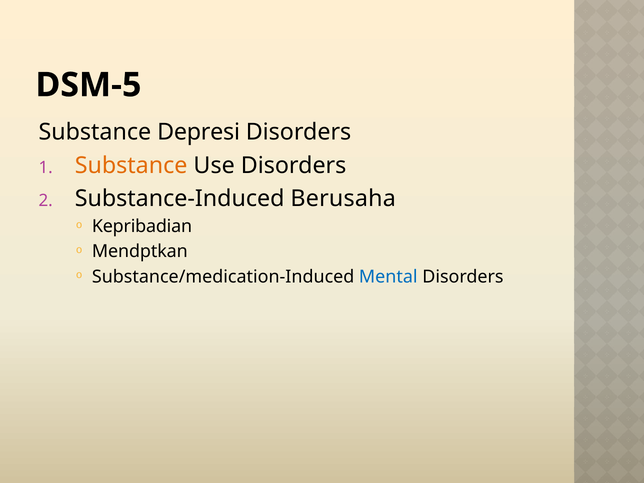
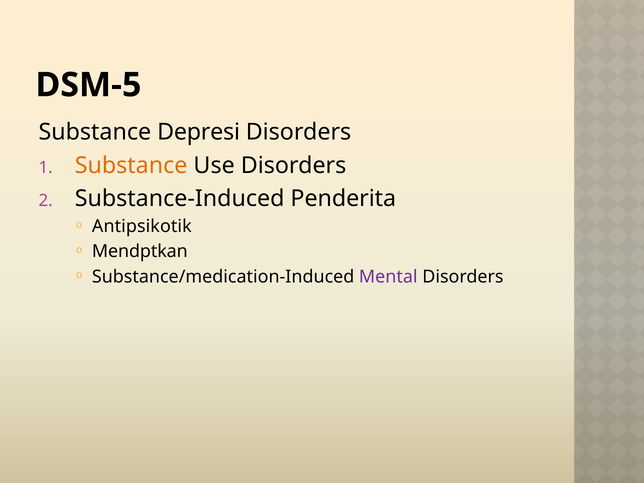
Berusaha: Berusaha -> Penderita
Kepribadian: Kepribadian -> Antipsikotik
Mental colour: blue -> purple
